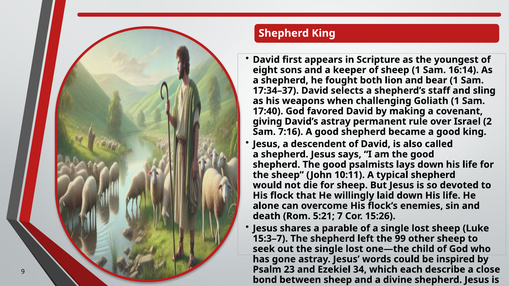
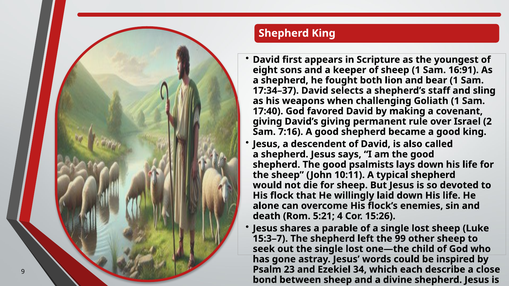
16:14: 16:14 -> 16:91
David’s astray: astray -> giving
7: 7 -> 4
